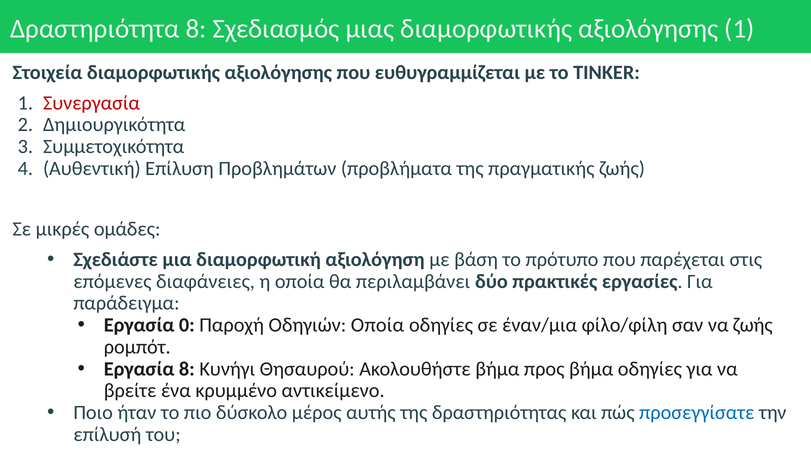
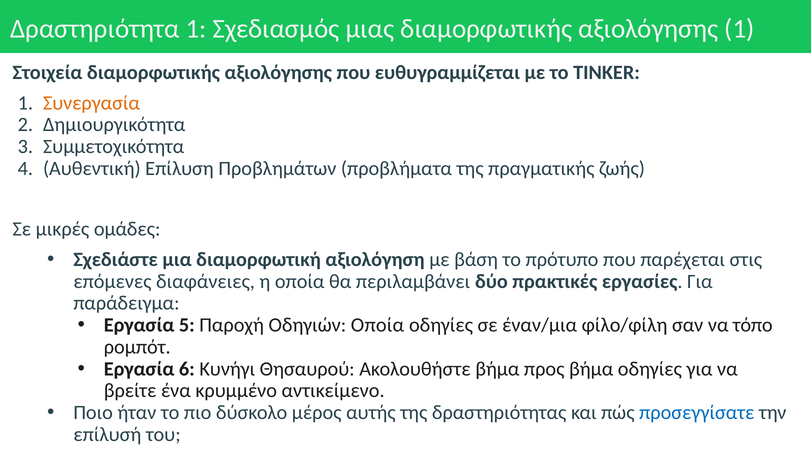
Δραστηριότητα 8: 8 -> 1
Συνεργασία colour: red -> orange
0: 0 -> 5
να ζωής: ζωής -> τόπο
Εργασία 8: 8 -> 6
